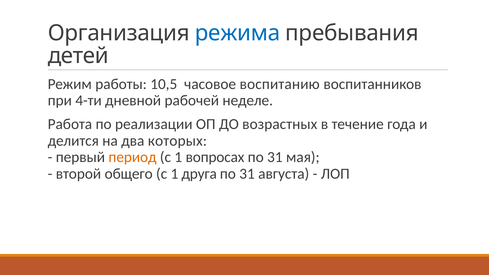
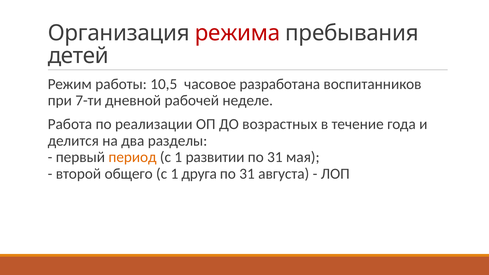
режима colour: blue -> red
воспитанию: воспитанию -> разработана
4-ти: 4-ти -> 7-ти
которых: которых -> разделы
вопросах: вопросах -> развитии
